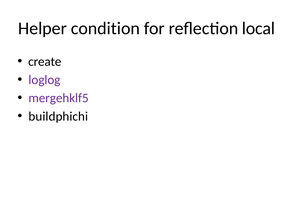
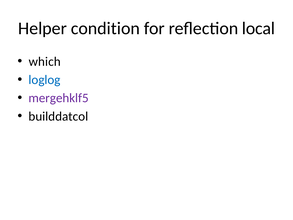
create: create -> which
loglog colour: purple -> blue
buildphichi: buildphichi -> builddatcol
